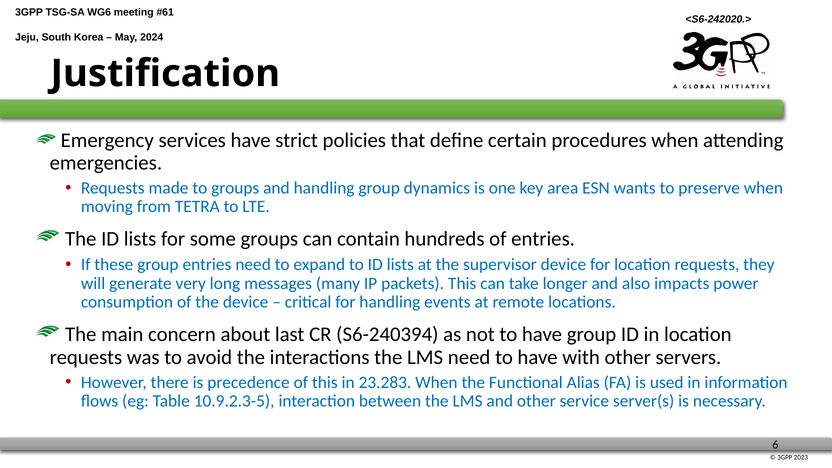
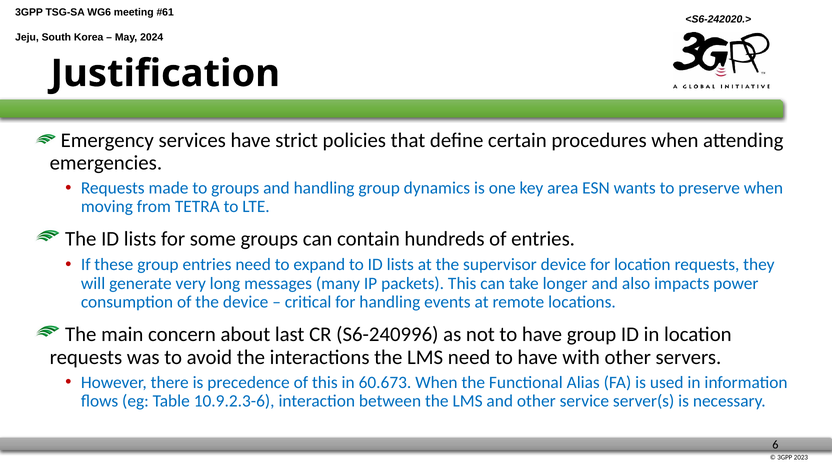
S6-240394: S6-240394 -> S6-240996
23.283: 23.283 -> 60.673
10.9.2.3-5: 10.9.2.3-5 -> 10.9.2.3-6
